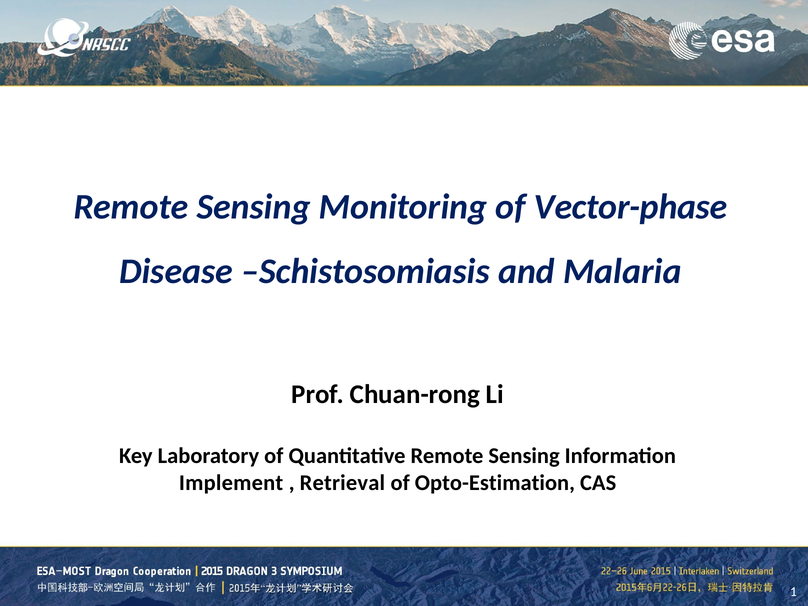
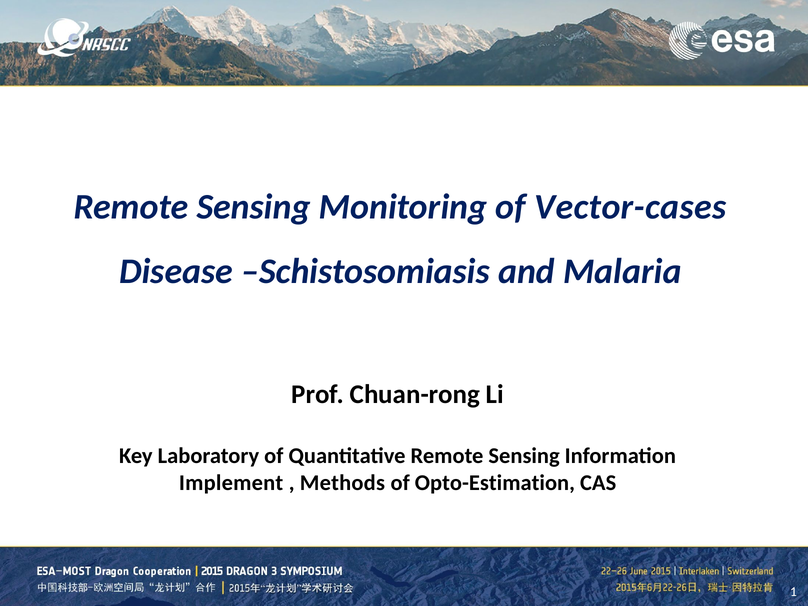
Vector-phase: Vector-phase -> Vector-cases
Retrieval: Retrieval -> Methods
